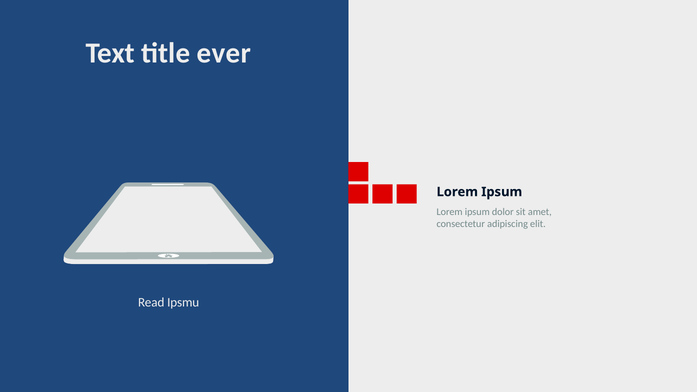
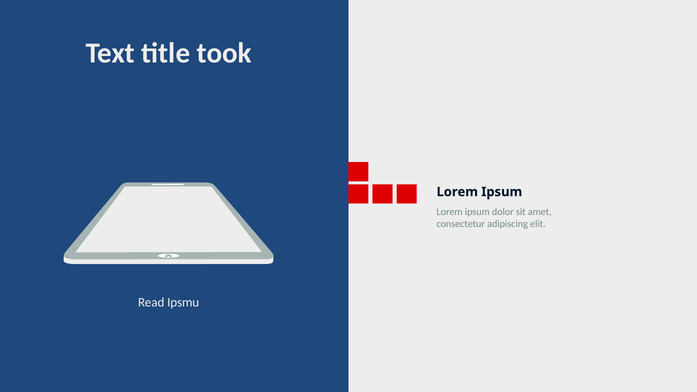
ever: ever -> took
